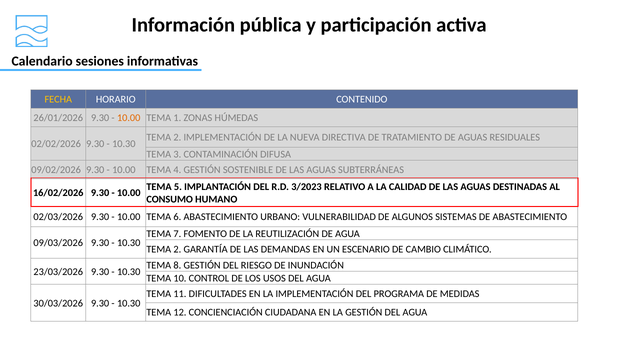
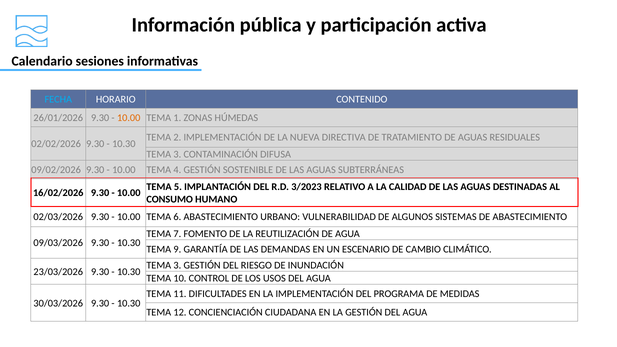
FECHA colour: yellow -> light blue
2 at (177, 249): 2 -> 9
8 at (177, 265): 8 -> 3
